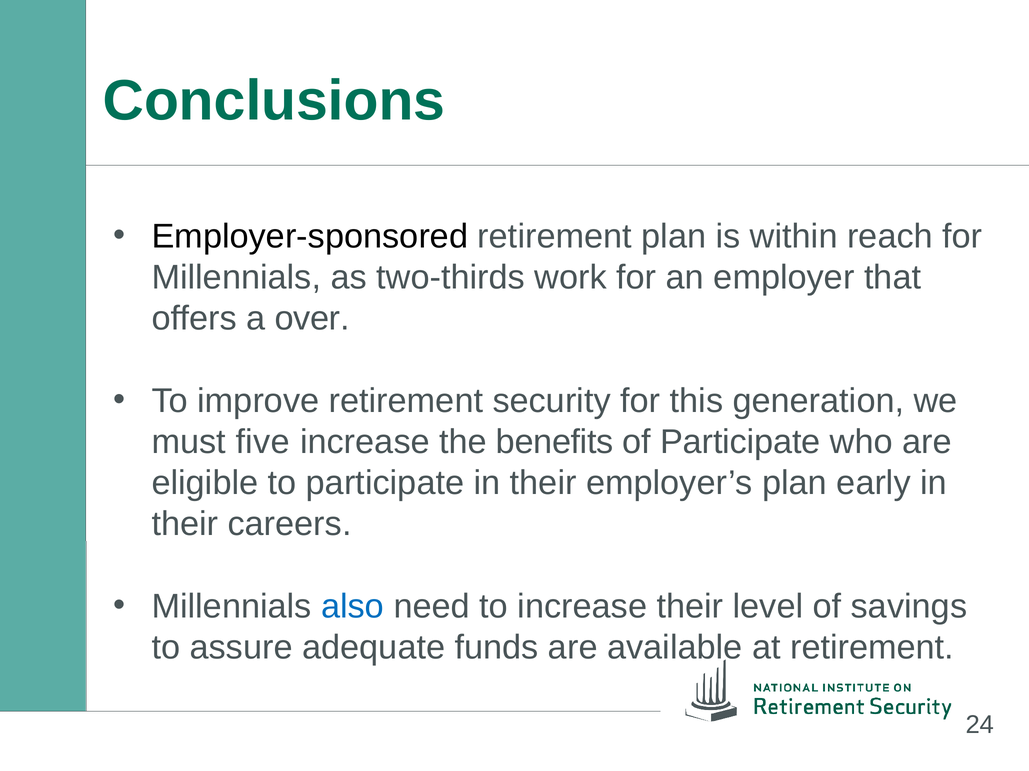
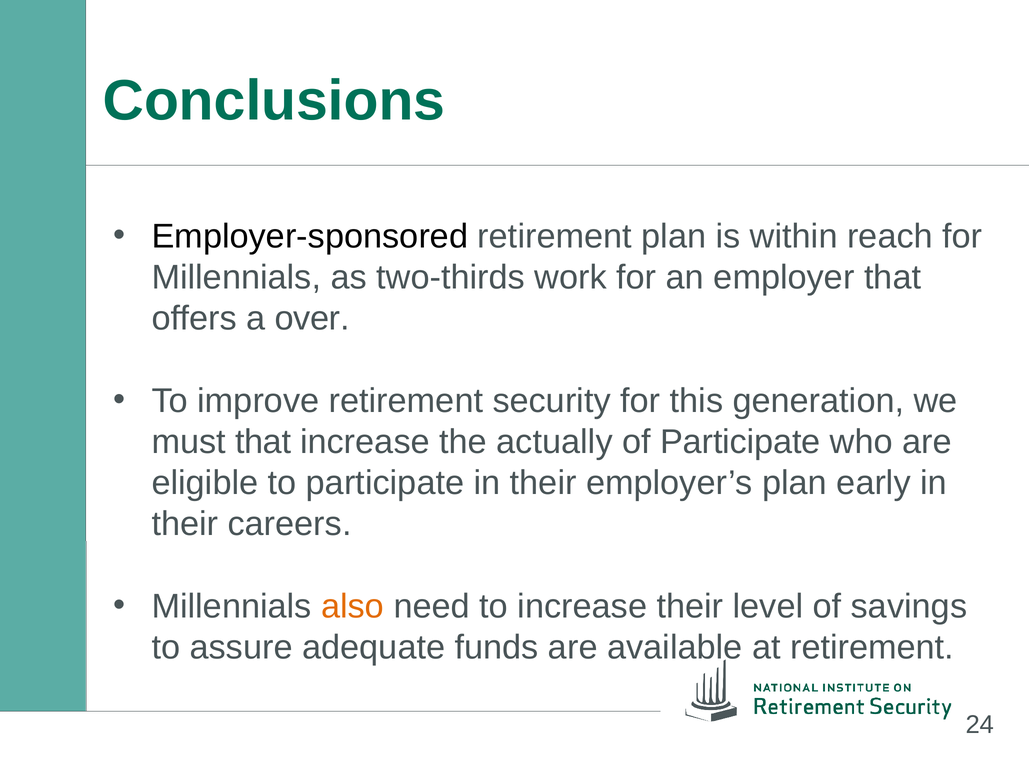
must five: five -> that
benefits: benefits -> actually
also colour: blue -> orange
